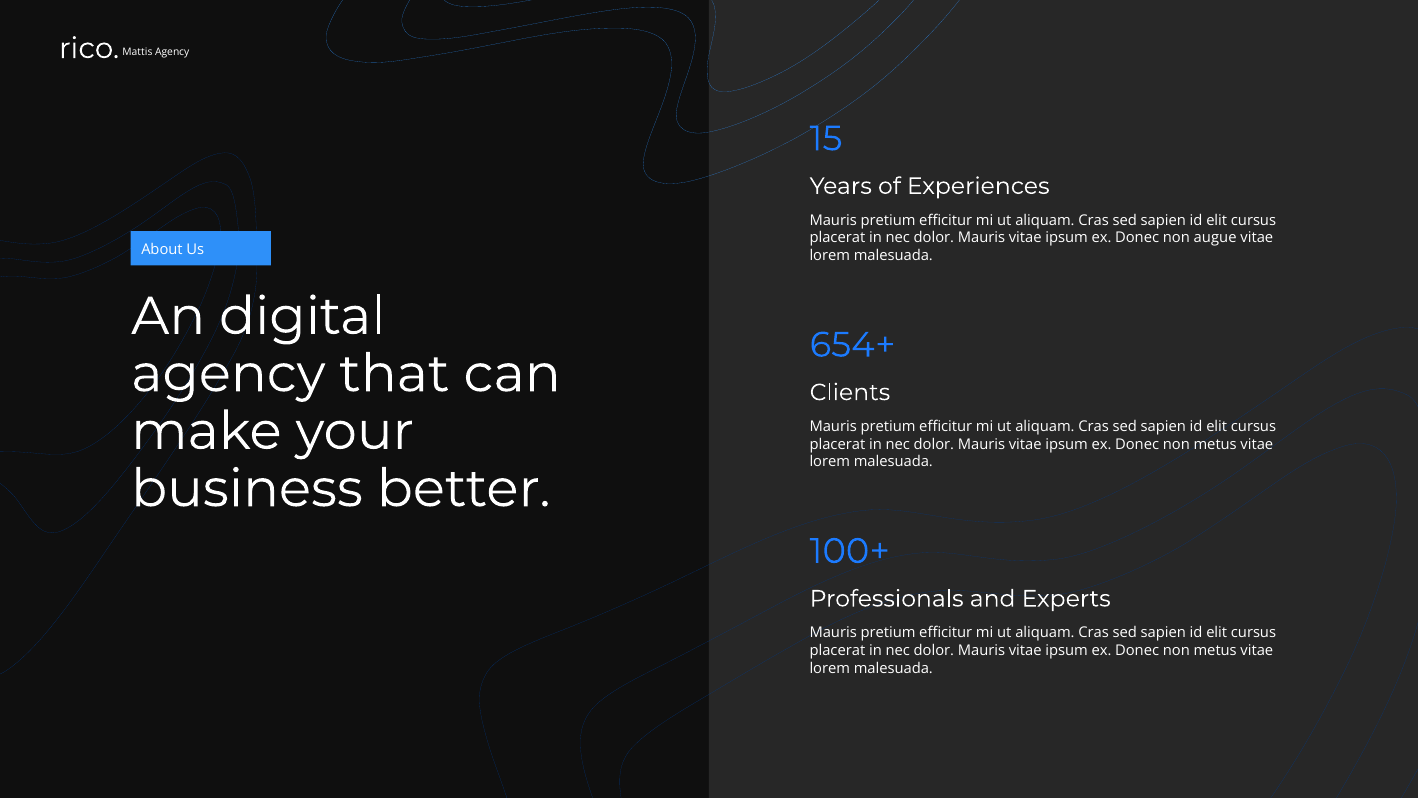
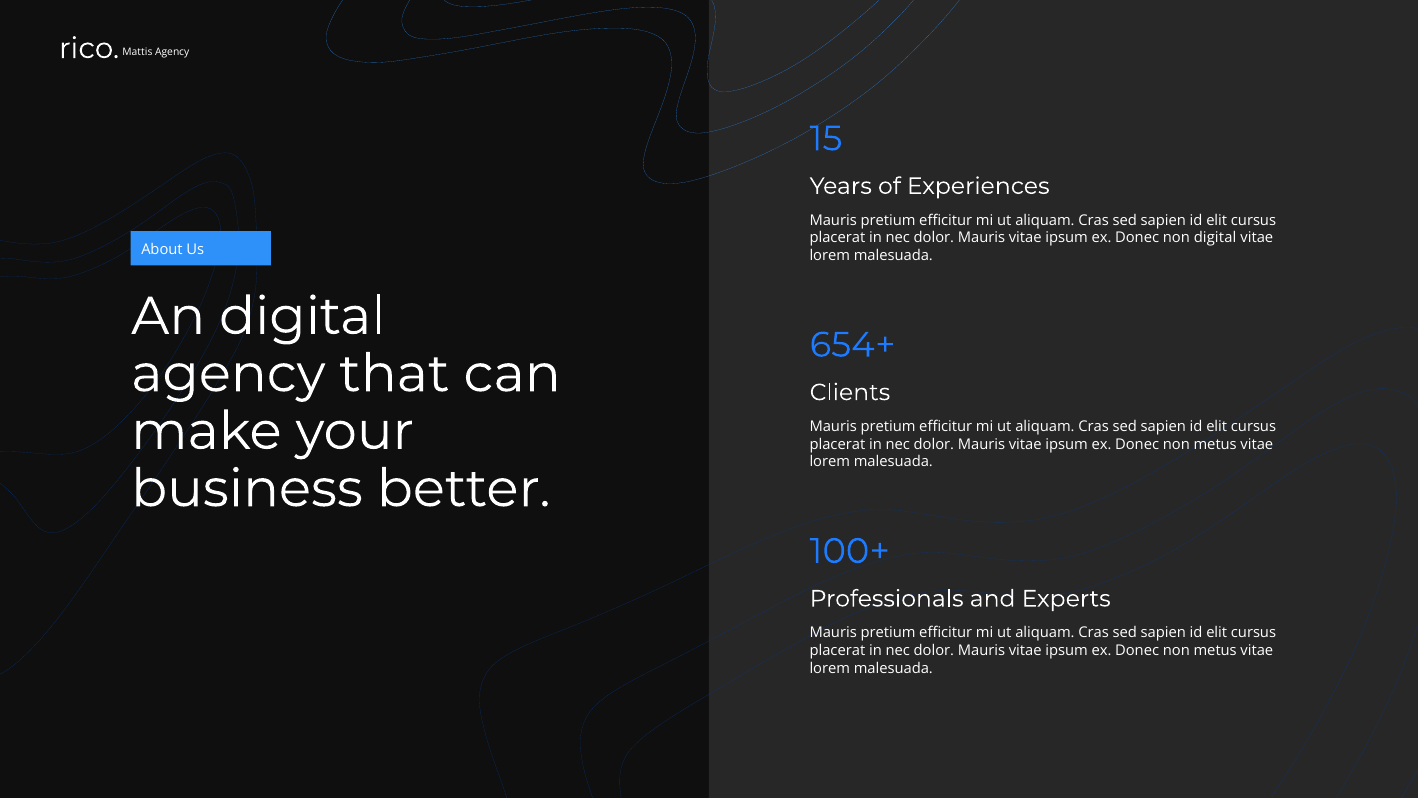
non augue: augue -> digital
